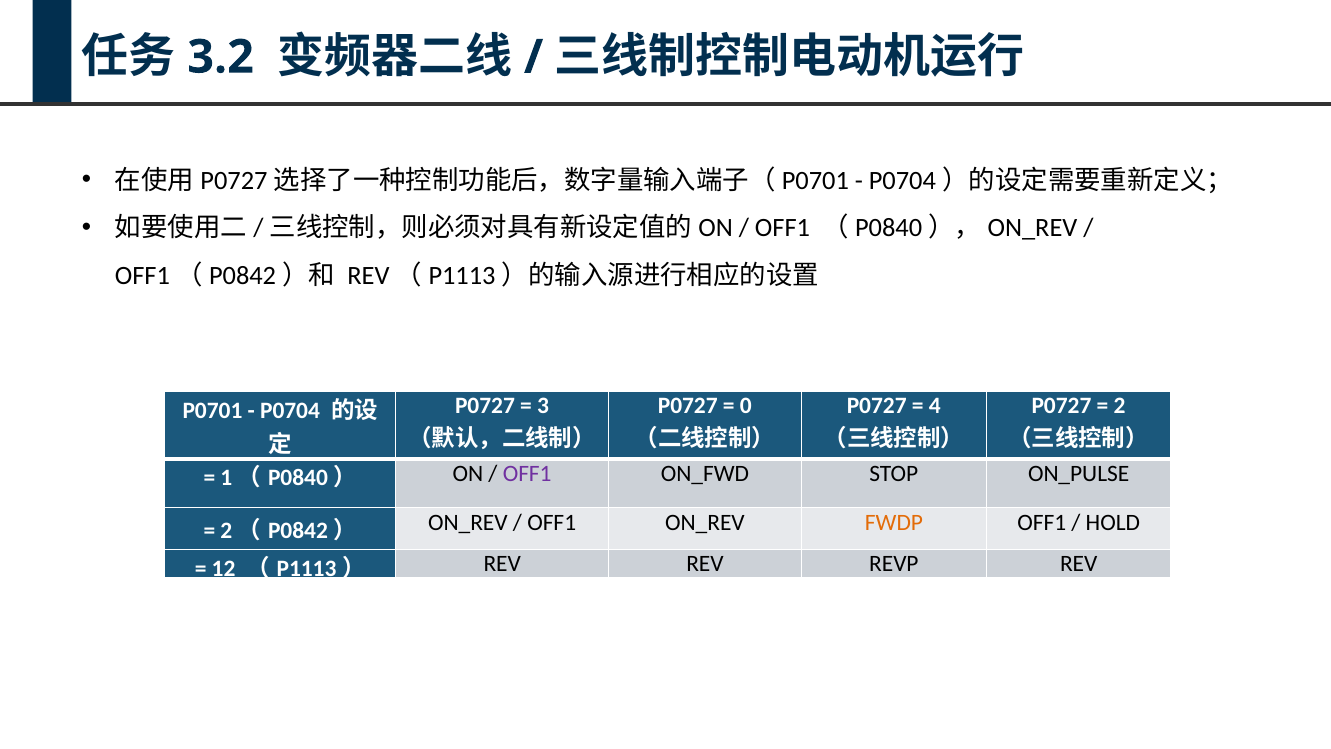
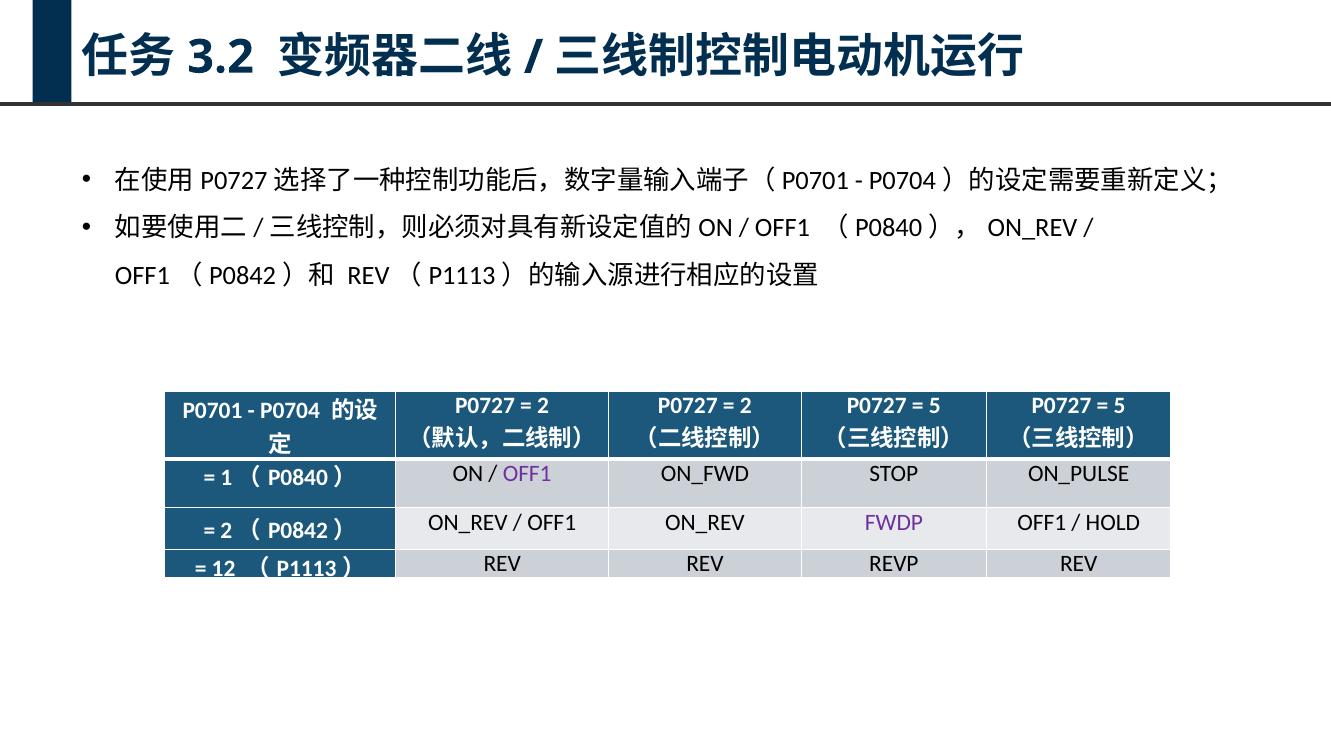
3 at (543, 406): 3 -> 2
0 at (746, 406): 0 -> 2
4 at (935, 406): 4 -> 5
2 at (1119, 406): 2 -> 5
FWDP colour: orange -> purple
